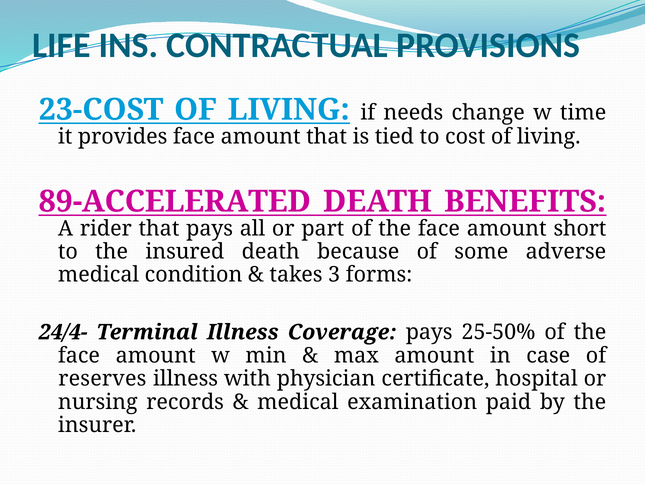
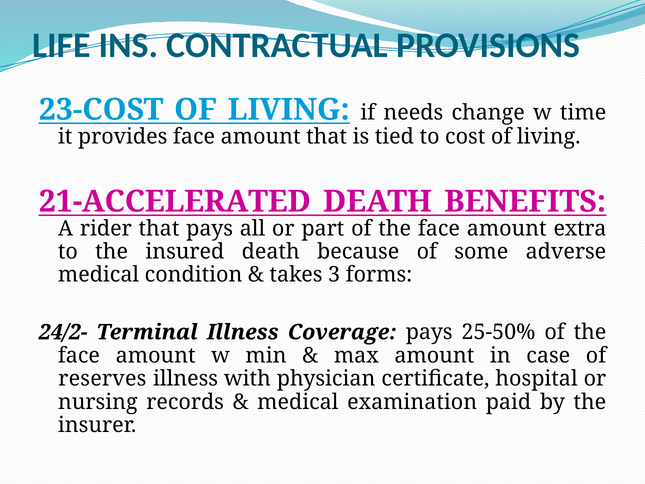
89-ACCELERATED: 89-ACCELERATED -> 21-ACCELERATED
short: short -> extra
24/4-: 24/4- -> 24/2-
